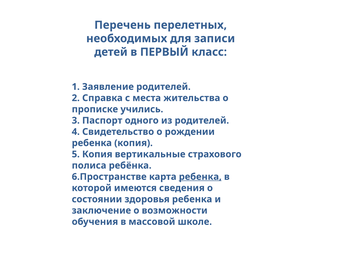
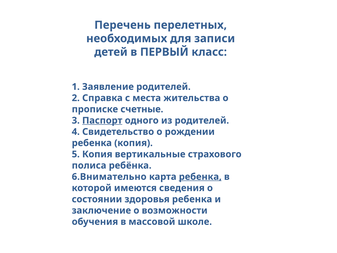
учились: учились -> счетные
Паспорт underline: none -> present
6.Пространстве: 6.Пространстве -> 6.Внимательно
